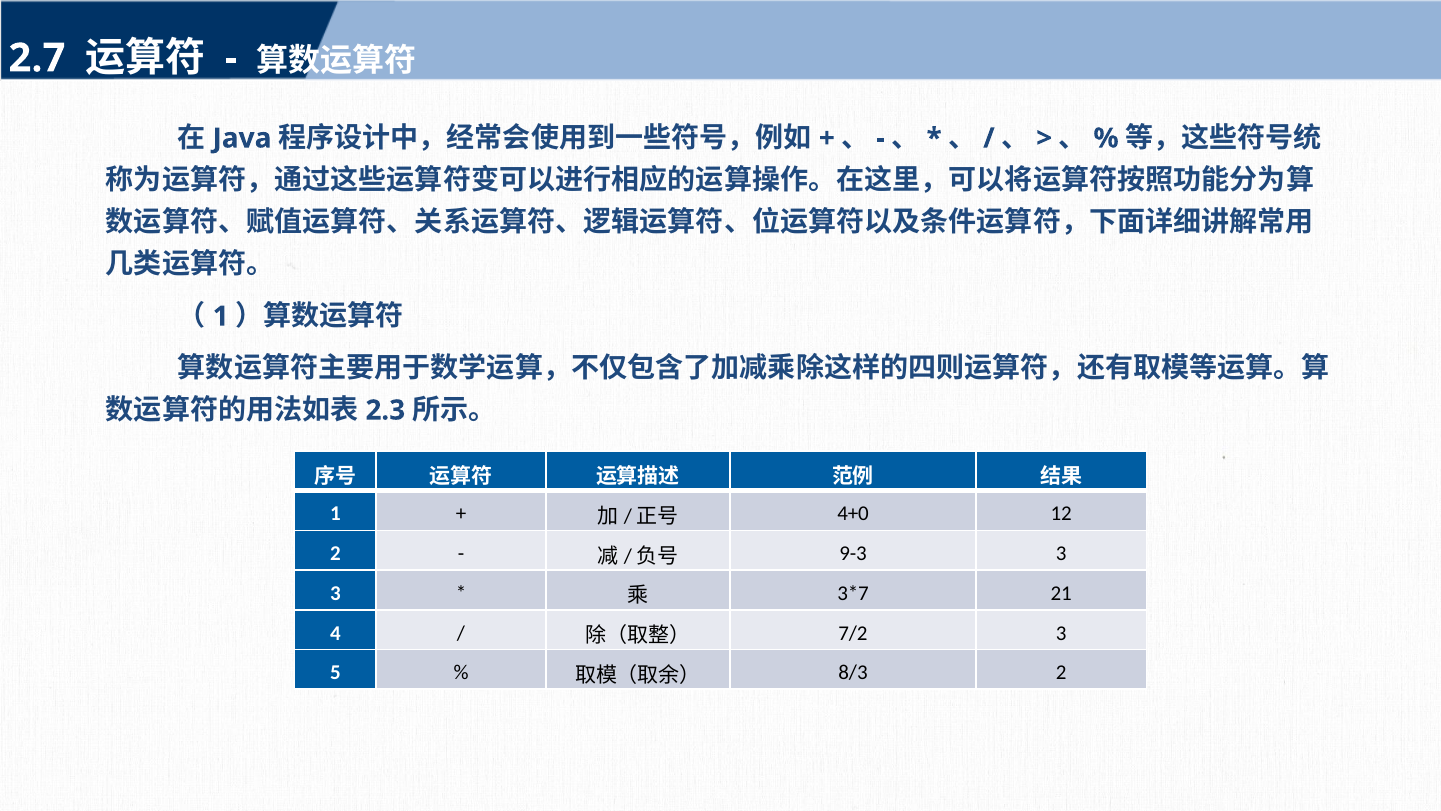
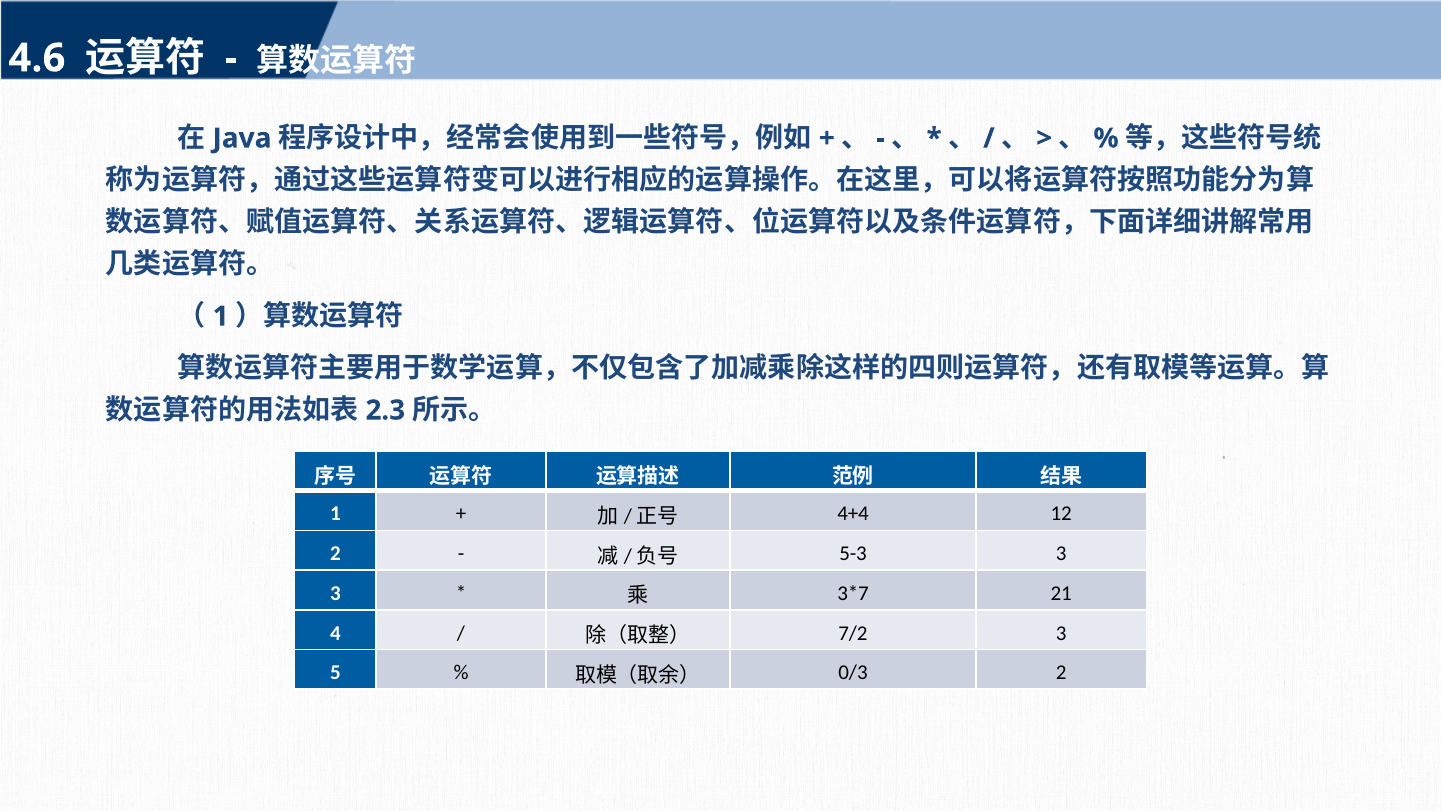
2.7: 2.7 -> 4.6
4+0: 4+0 -> 4+4
9-3: 9-3 -> 5-3
8/3: 8/3 -> 0/3
